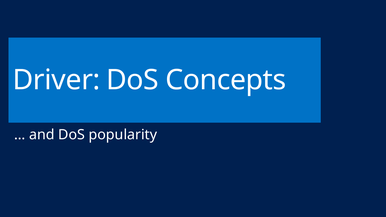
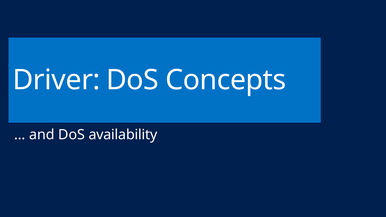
popularity: popularity -> availability
